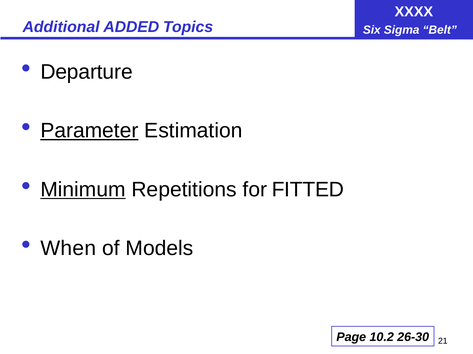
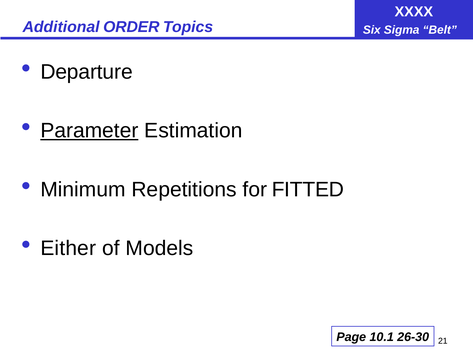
ADDED: ADDED -> ORDER
Minimum underline: present -> none
When: When -> Either
10.2: 10.2 -> 10.1
